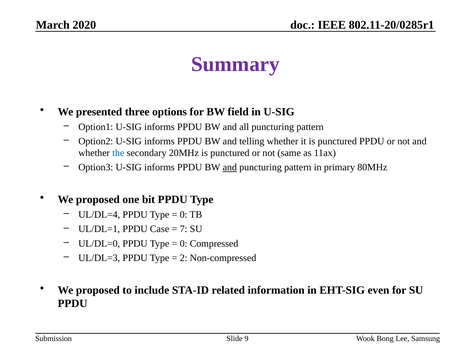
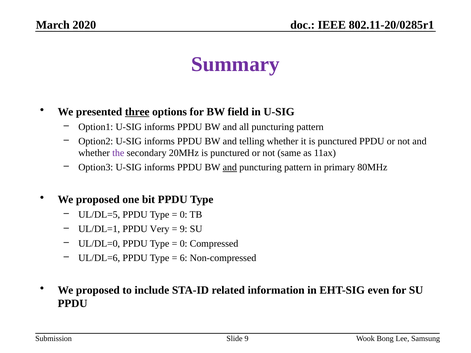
three underline: none -> present
the colour: blue -> purple
UL/DL=4: UL/DL=4 -> UL/DL=5
Case: Case -> Very
7 at (184, 229): 7 -> 9
UL/DL=3: UL/DL=3 -> UL/DL=6
2: 2 -> 6
